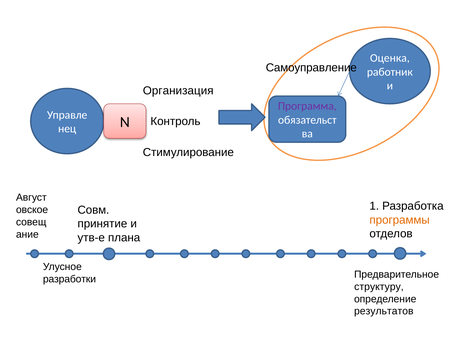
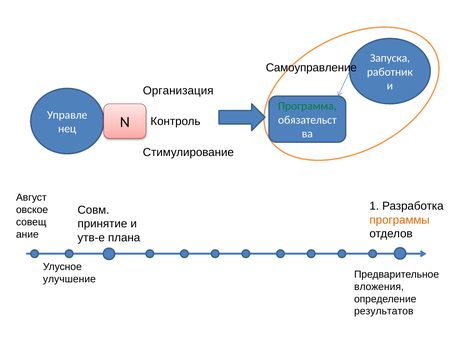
Оценка: Оценка -> Запуска
Программа colour: purple -> green
разработки: разработки -> улучшение
структуру: структуру -> вложения
